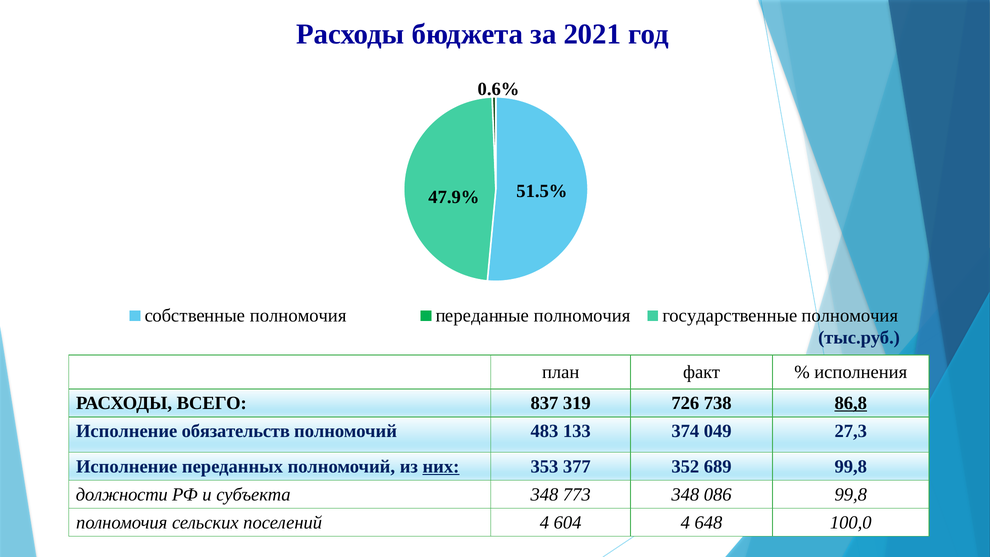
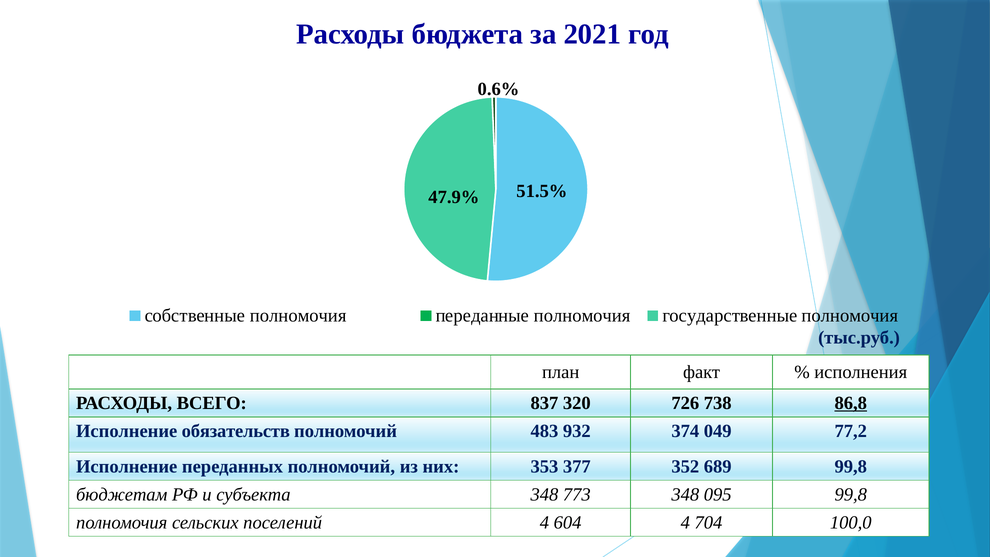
319: 319 -> 320
133: 133 -> 932
27,3: 27,3 -> 77,2
них underline: present -> none
должности: должности -> бюджетам
086: 086 -> 095
648: 648 -> 704
